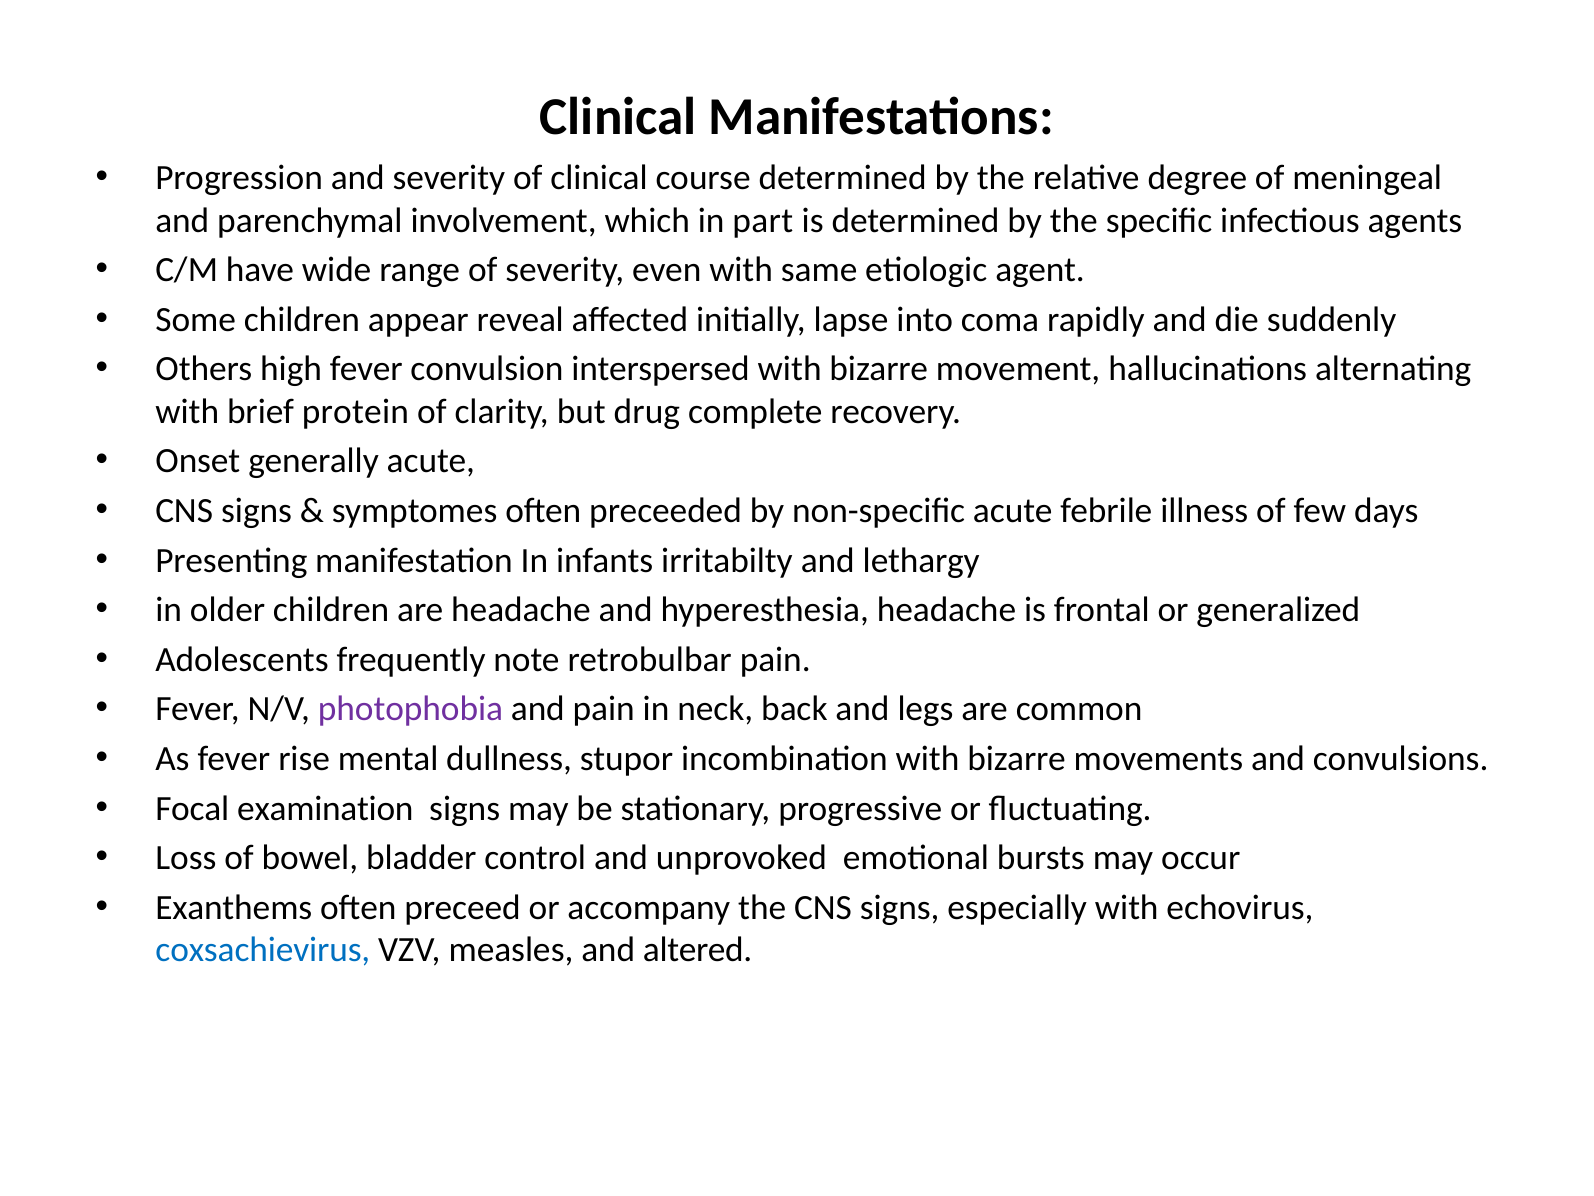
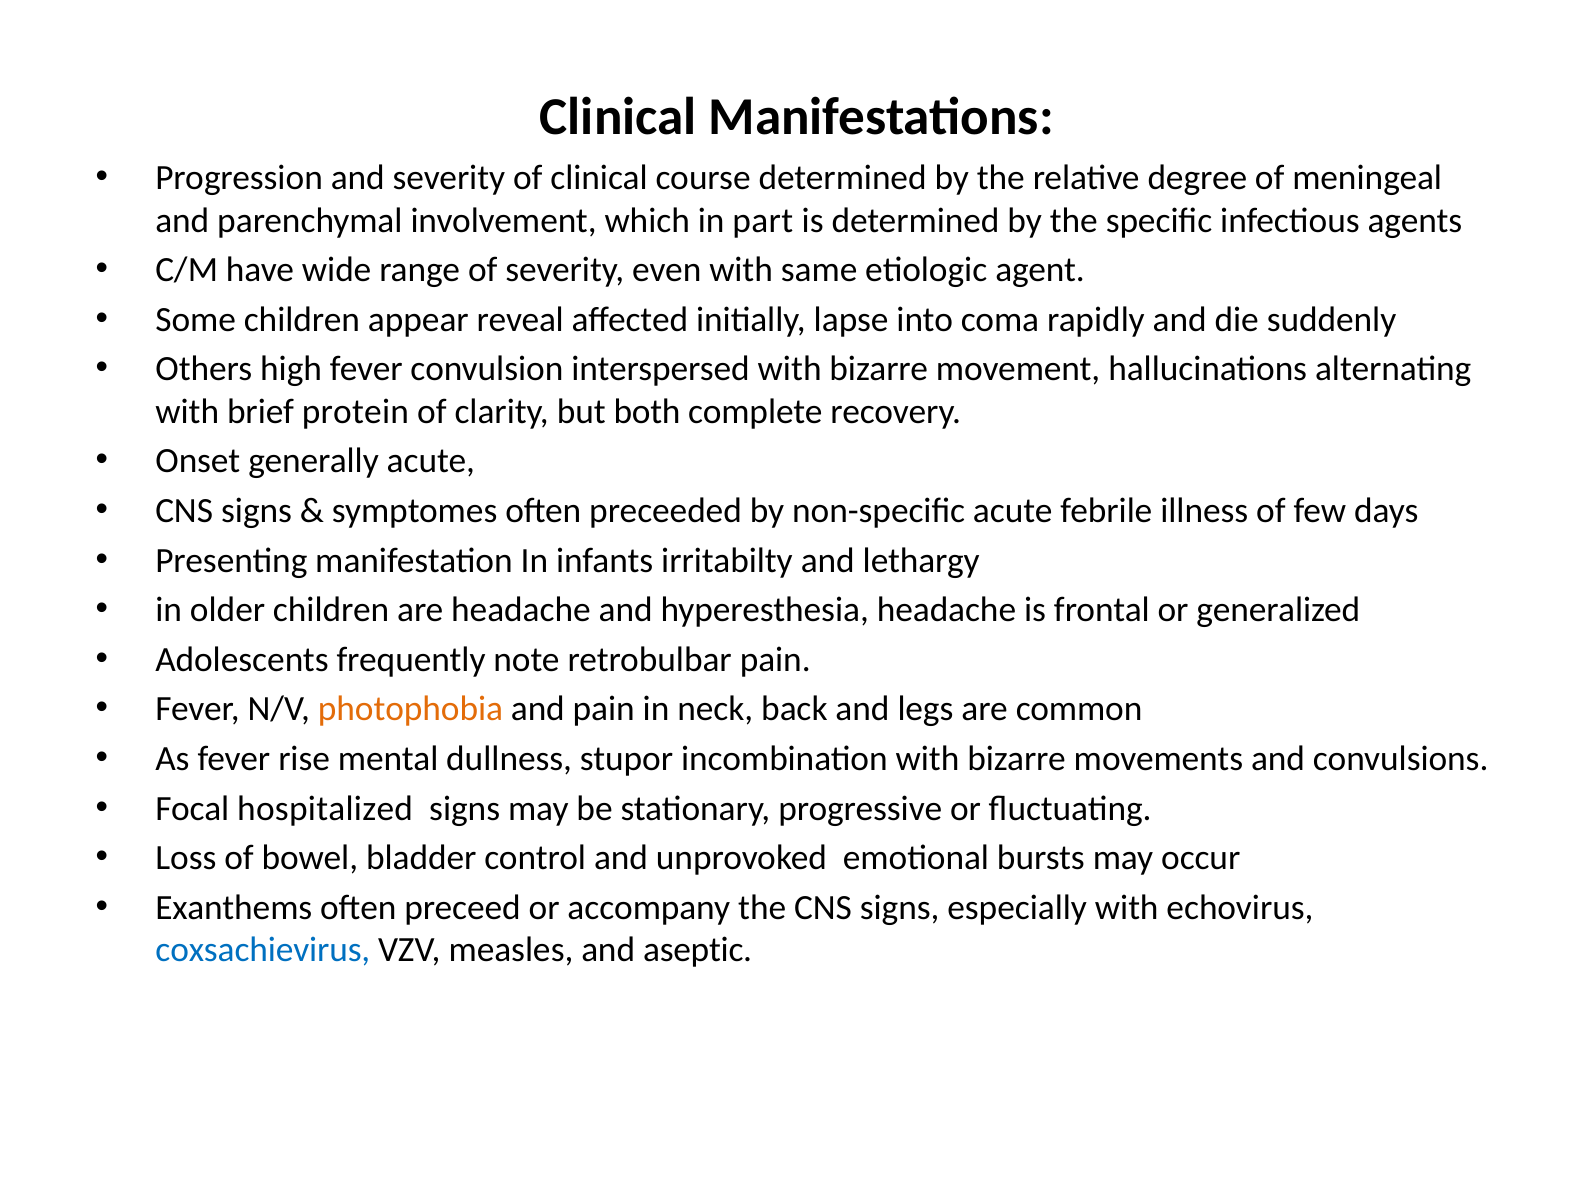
drug: drug -> both
photophobia colour: purple -> orange
examination: examination -> hospitalized
altered: altered -> aseptic
